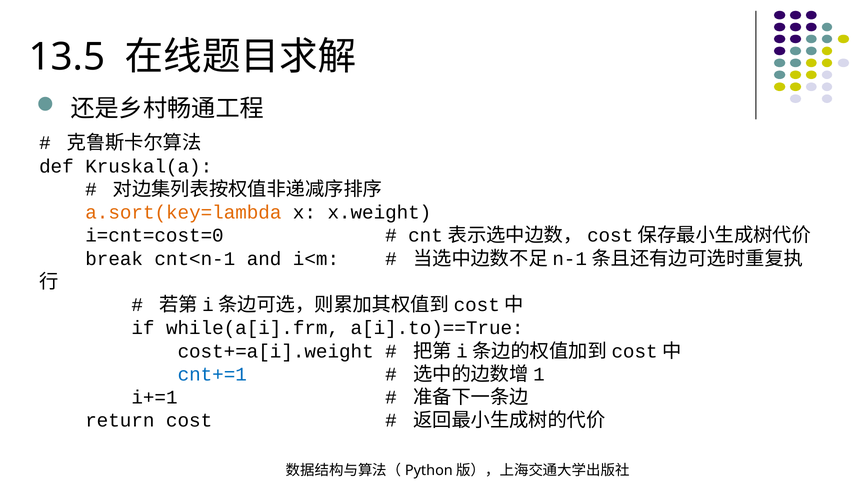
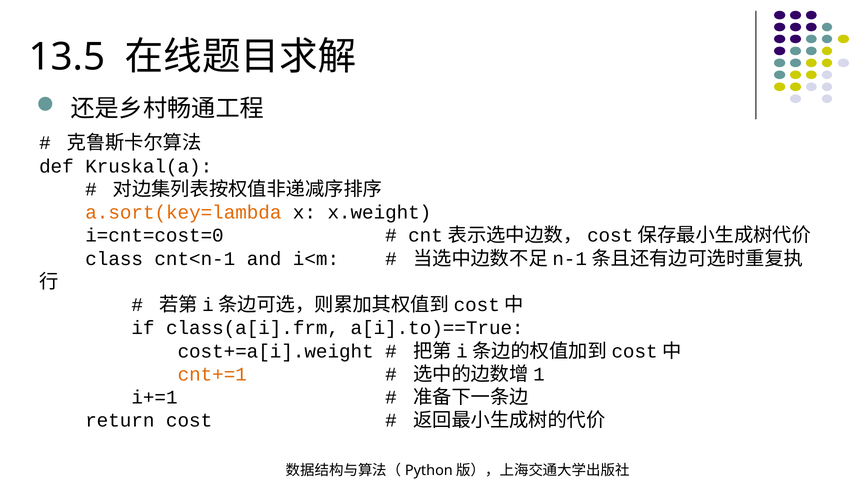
break: break -> class
while(a[i].frm: while(a[i].frm -> class(a[i].frm
cnt+=1 colour: blue -> orange
